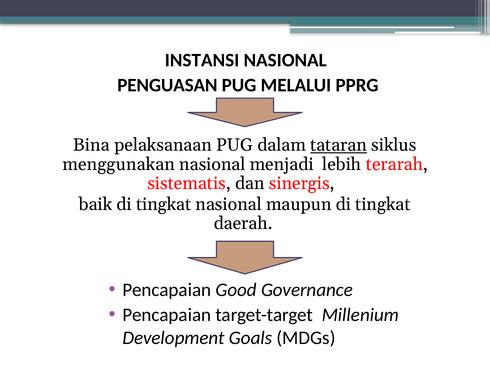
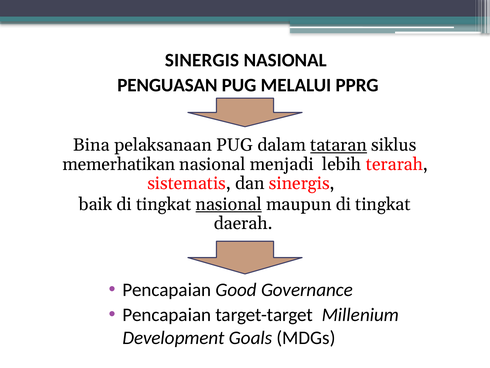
INSTANSI at (202, 60): INSTANSI -> SINERGIS
menggunakan: menggunakan -> memerhatikan
nasional at (229, 204) underline: none -> present
